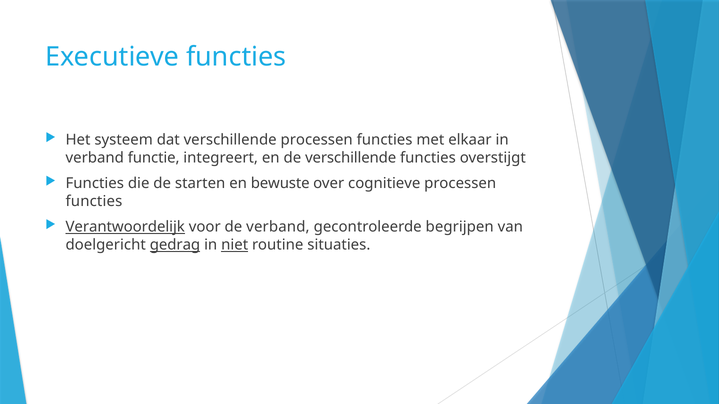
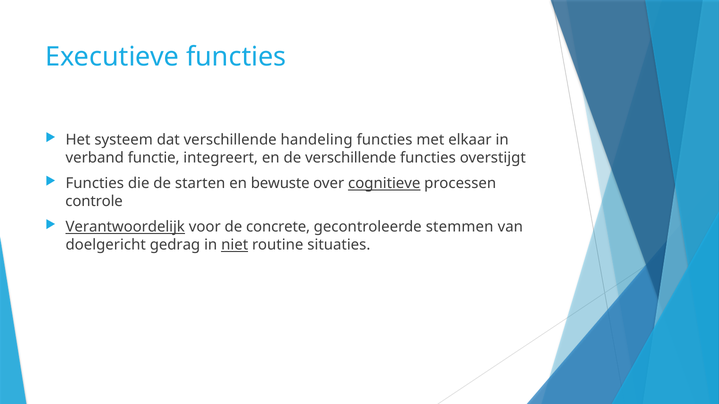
verschillende processen: processen -> handeling
cognitieve underline: none -> present
functies at (94, 202): functies -> controle
de verband: verband -> concrete
begrijpen: begrijpen -> stemmen
gedrag underline: present -> none
